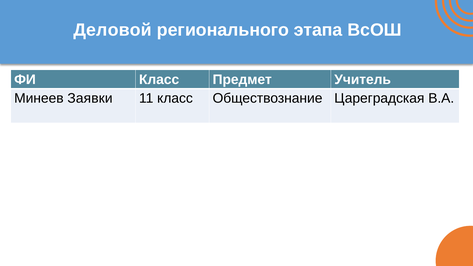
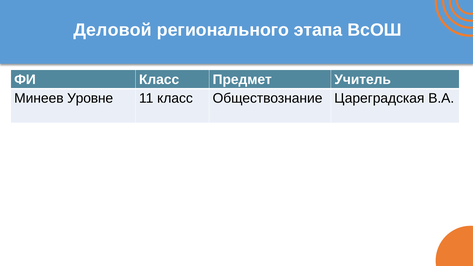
Заявки: Заявки -> Уровне
